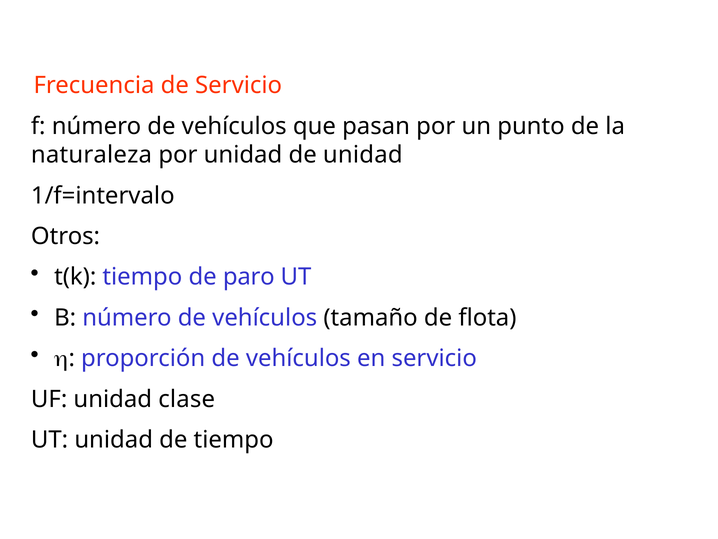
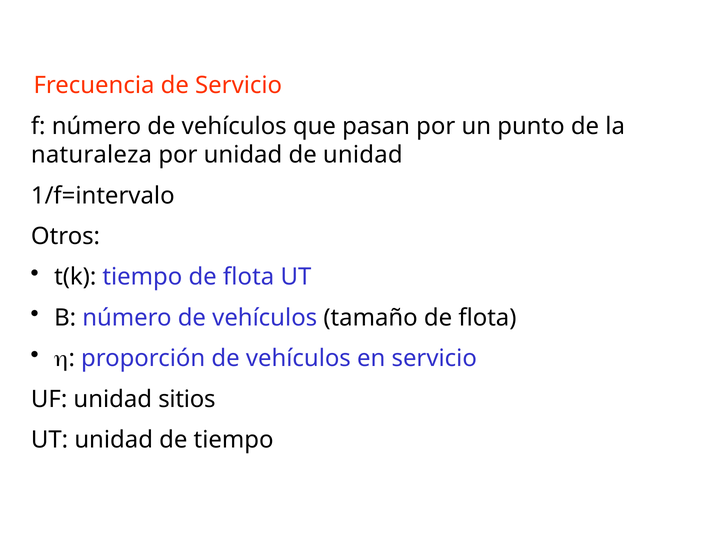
tiempo de paro: paro -> flota
clase: clase -> sitios
